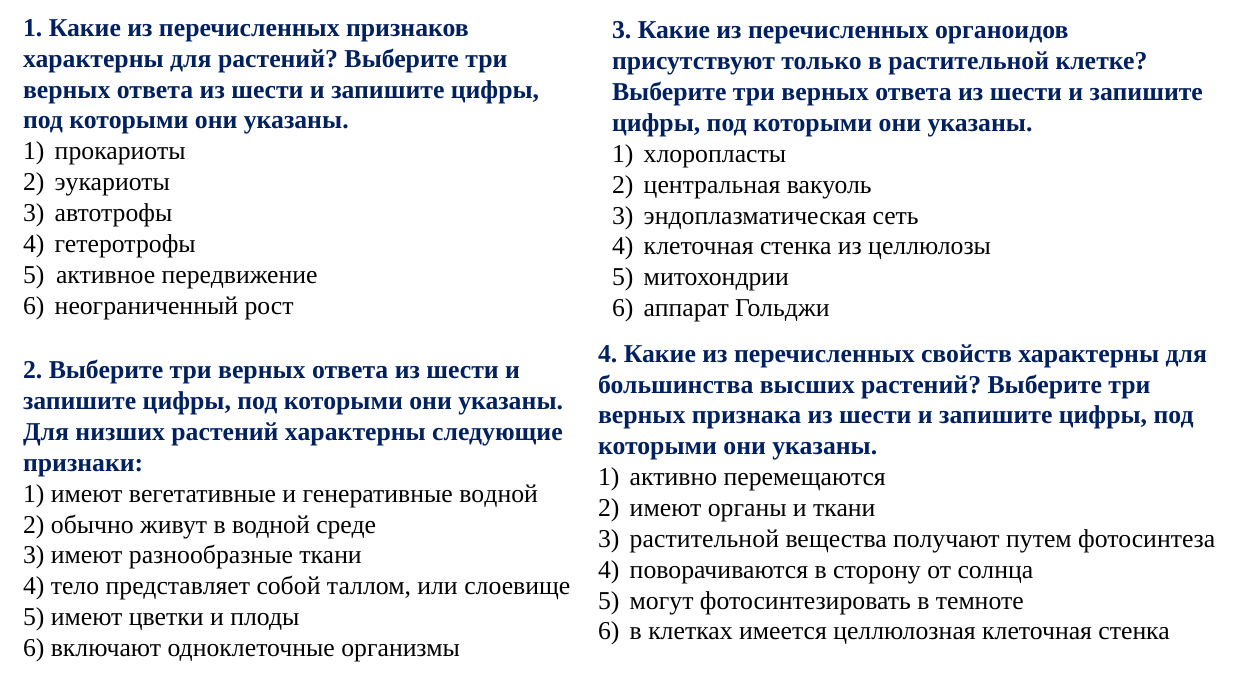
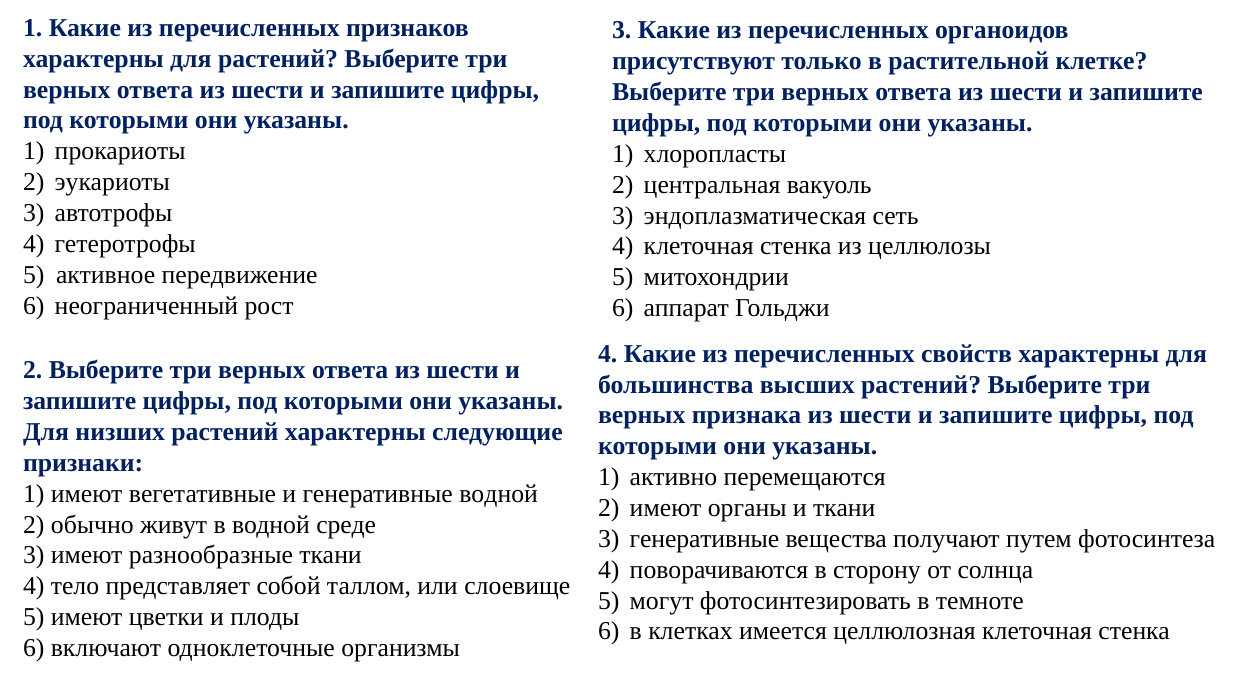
3 растительной: растительной -> генеративные
